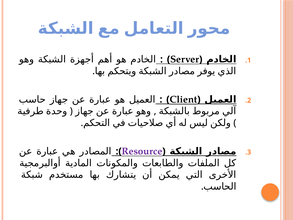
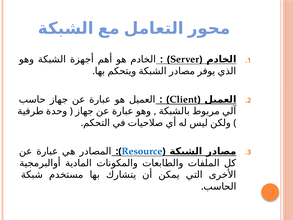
Resource colour: purple -> blue
